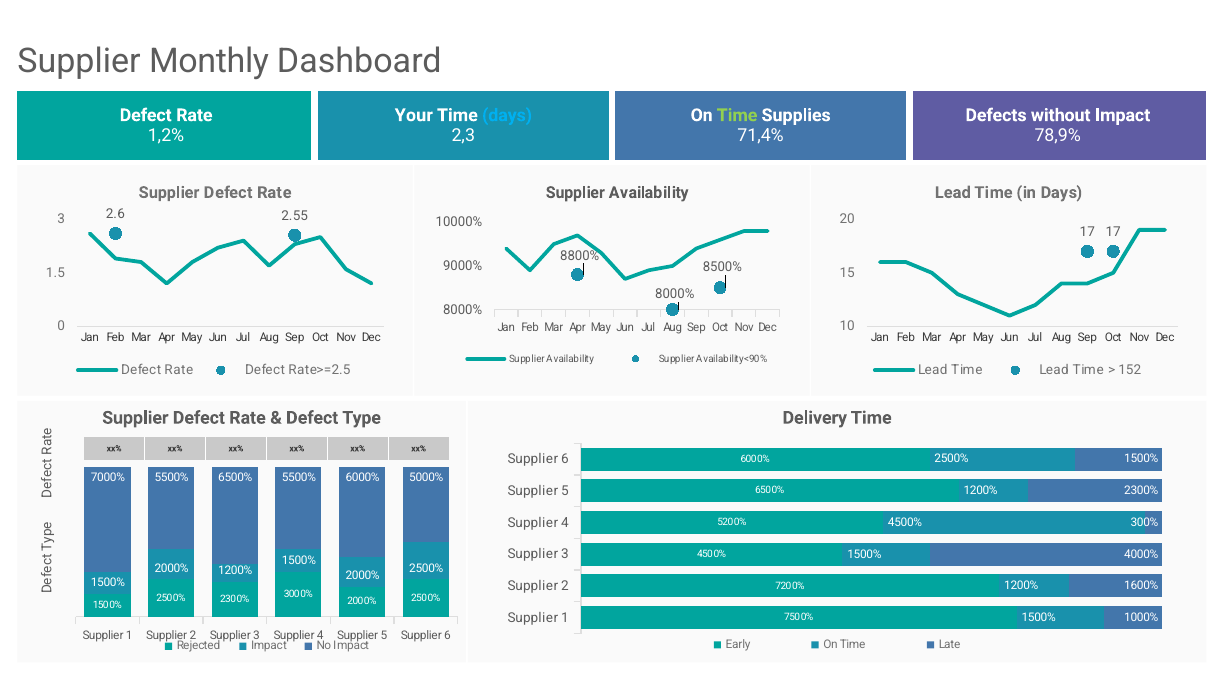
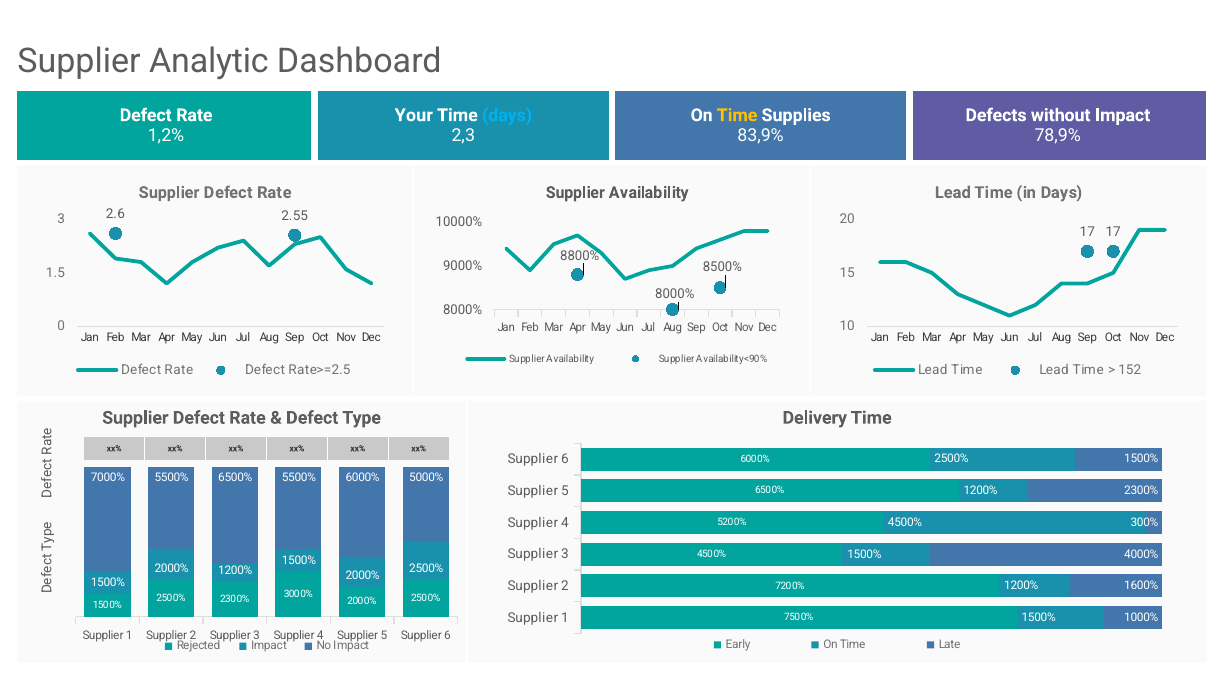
Monthly: Monthly -> Analytic
Time at (737, 115) colour: light green -> yellow
71,4%: 71,4% -> 83,9%
